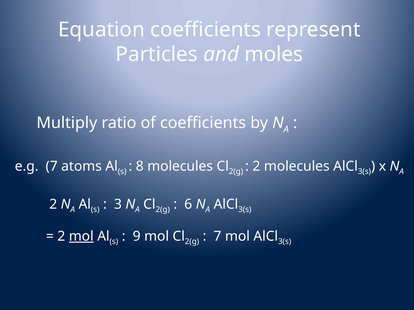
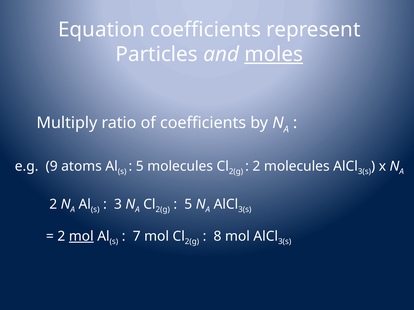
moles underline: none -> present
e.g 7: 7 -> 9
8 at (140, 167): 8 -> 5
6 at (188, 204): 6 -> 5
9: 9 -> 7
7 at (217, 237): 7 -> 8
